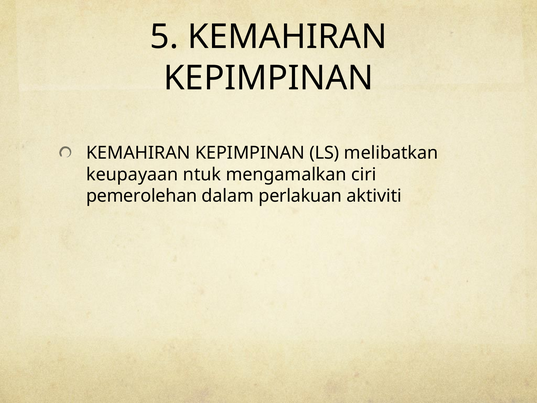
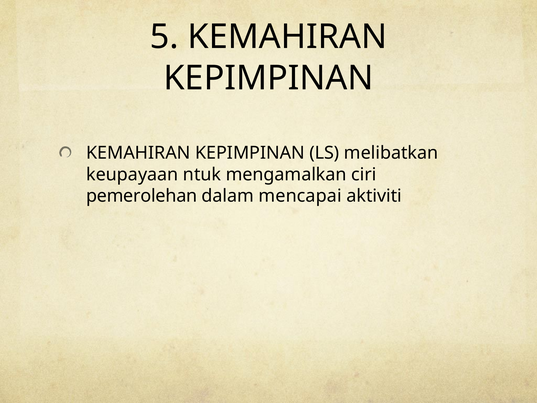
perlakuan: perlakuan -> mencapai
